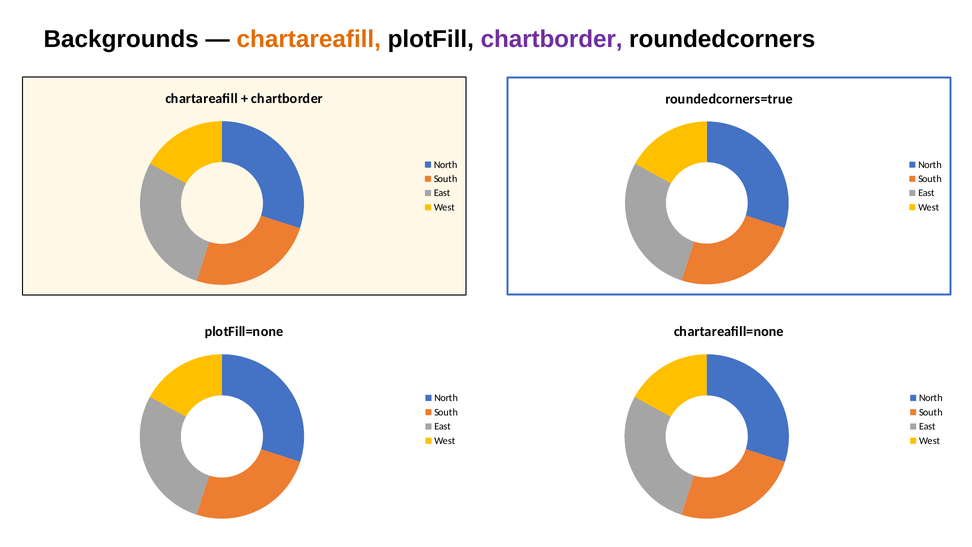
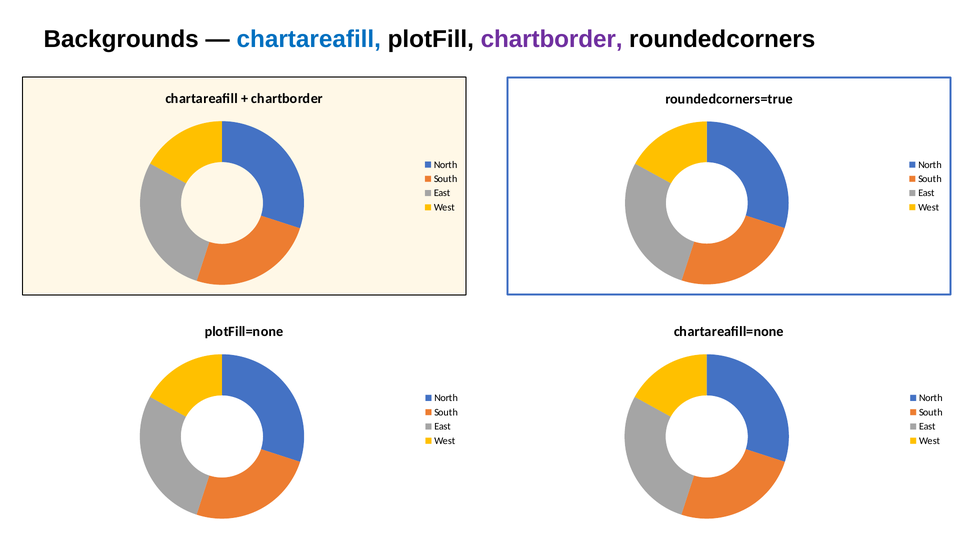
chartareafill at (309, 39) colour: orange -> blue
